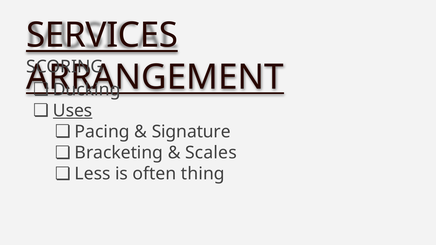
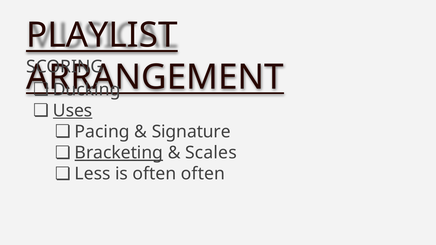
SERVICES: SERVICES -> PLAYLIST
Bracketing underline: none -> present
often thing: thing -> often
